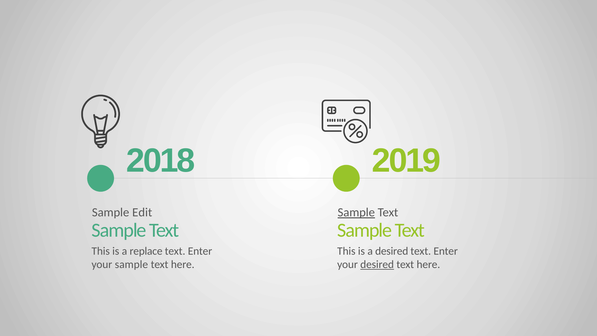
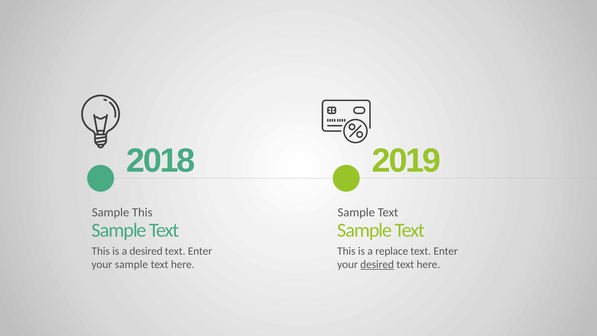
Sample Edit: Edit -> This
Sample at (356, 212) underline: present -> none
a replace: replace -> desired
a desired: desired -> replace
